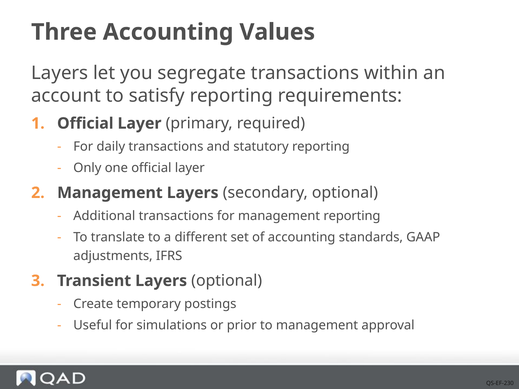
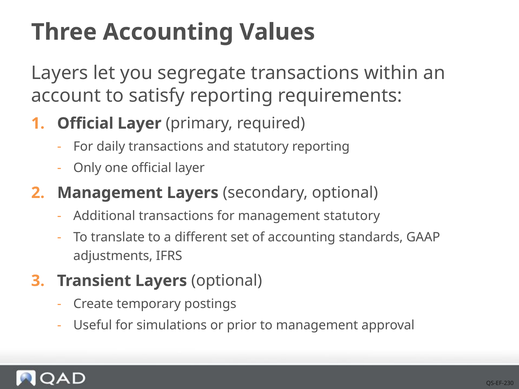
management reporting: reporting -> statutory
